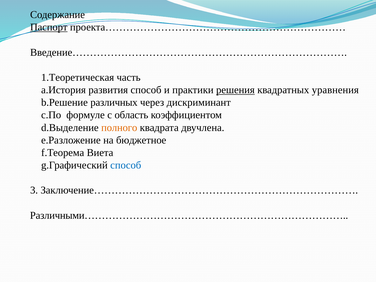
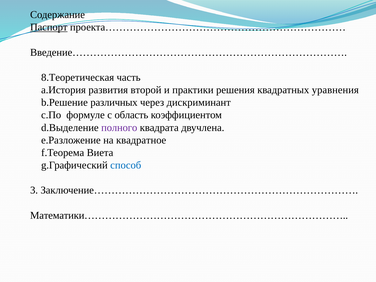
1.Теоретическая: 1.Теоретическая -> 8.Теоретическая
развития способ: способ -> второй
решения underline: present -> none
полного colour: orange -> purple
бюджетное: бюджетное -> квадратное
Различными…………………………………………………………………: Различными………………………………………………………………… -> Математики…………………………………………………………………
